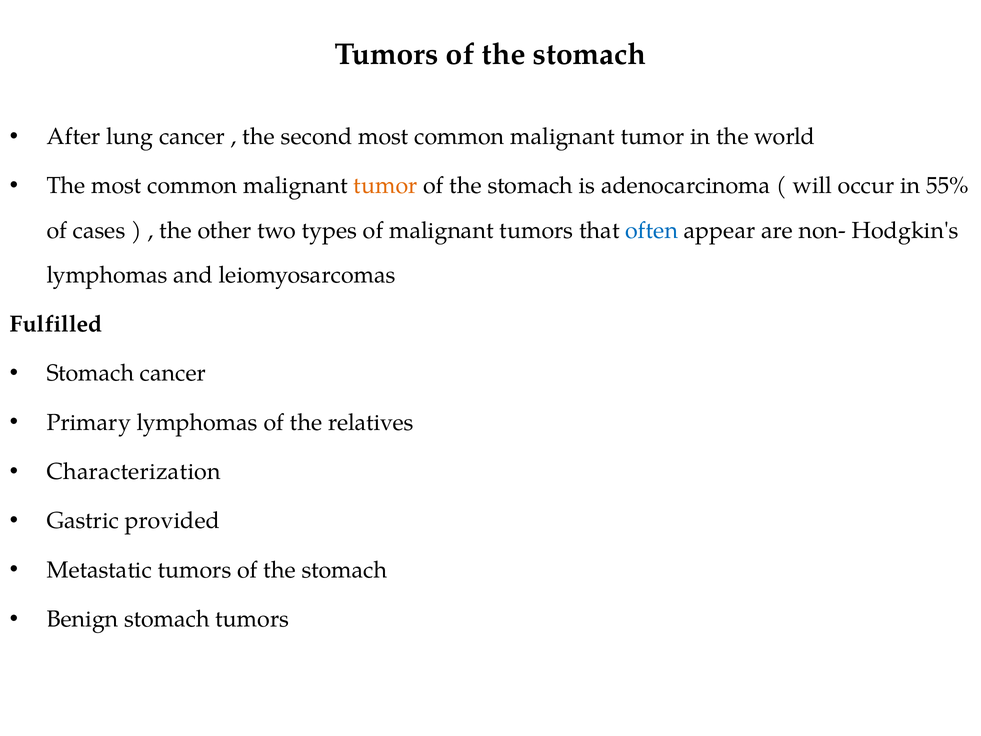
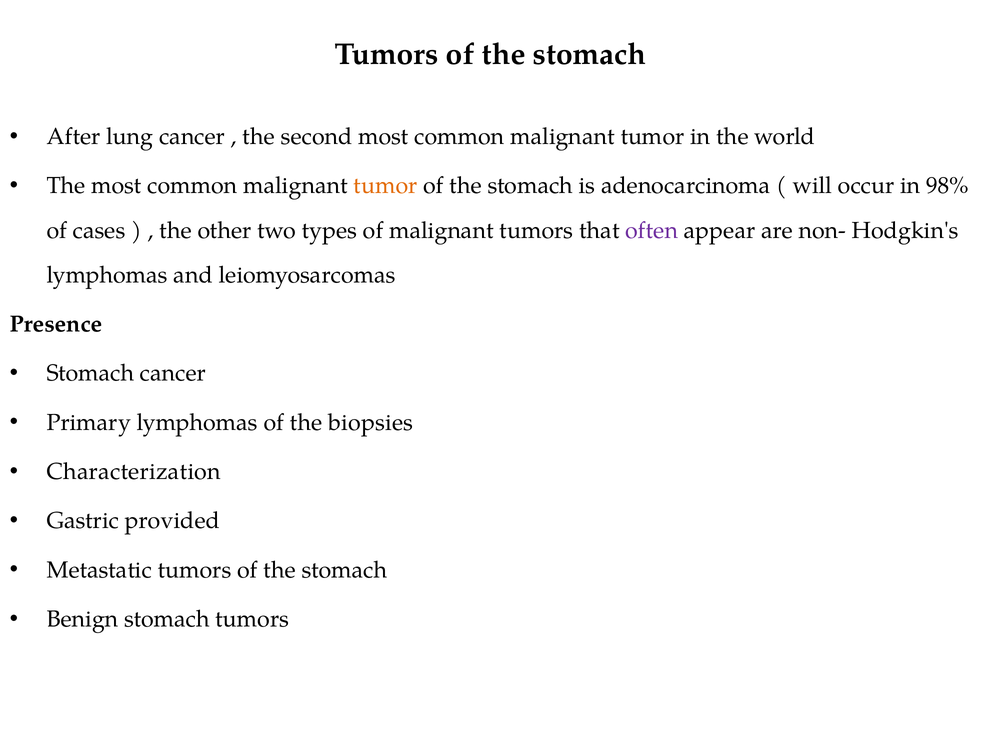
55%: 55% -> 98%
often colour: blue -> purple
Fulfilled: Fulfilled -> Presence
relatives: relatives -> biopsies
